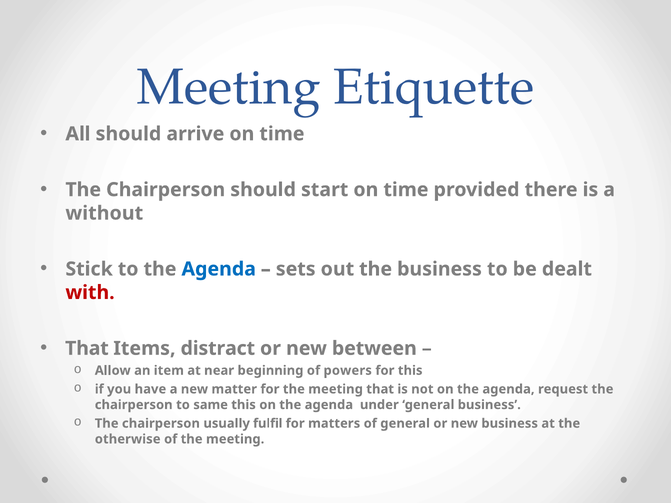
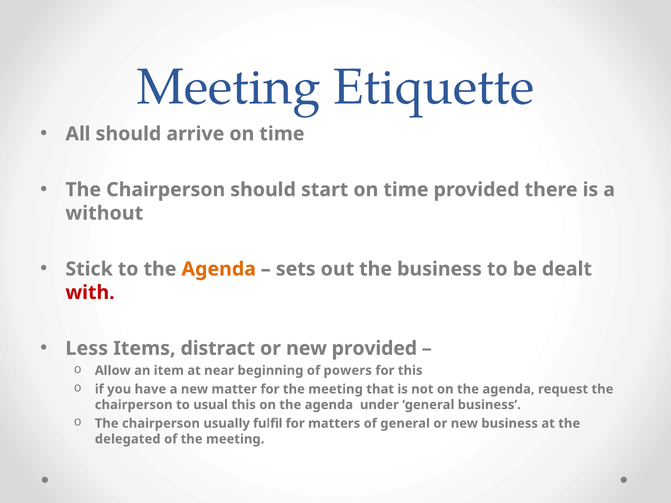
Agenda at (219, 269) colour: blue -> orange
That at (87, 349): That -> Less
new between: between -> provided
same: same -> usual
otherwise: otherwise -> delegated
